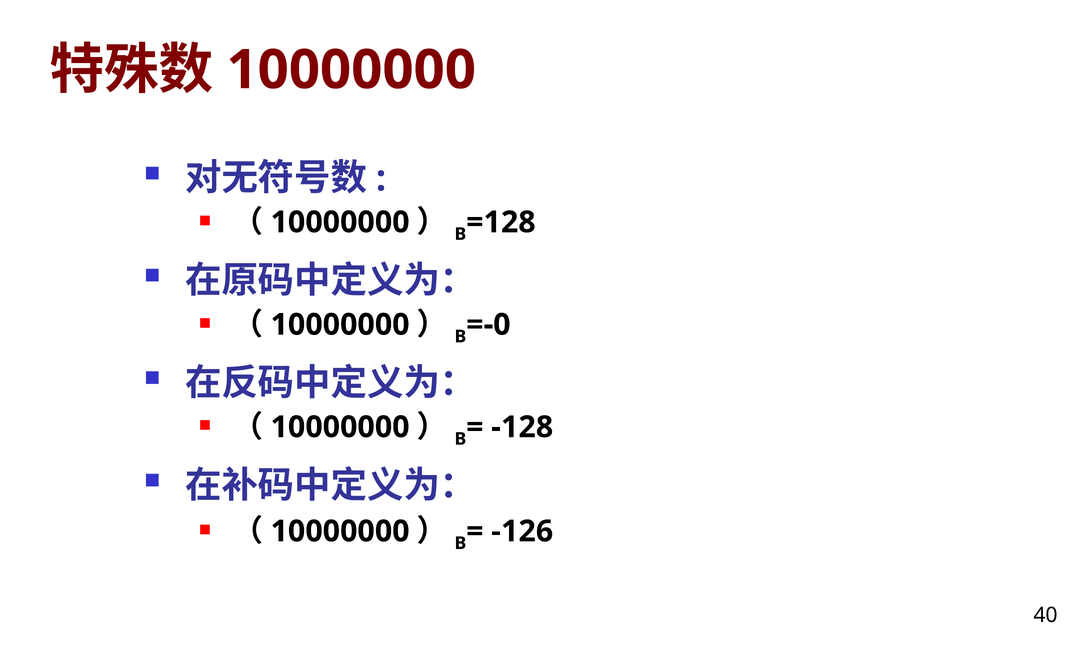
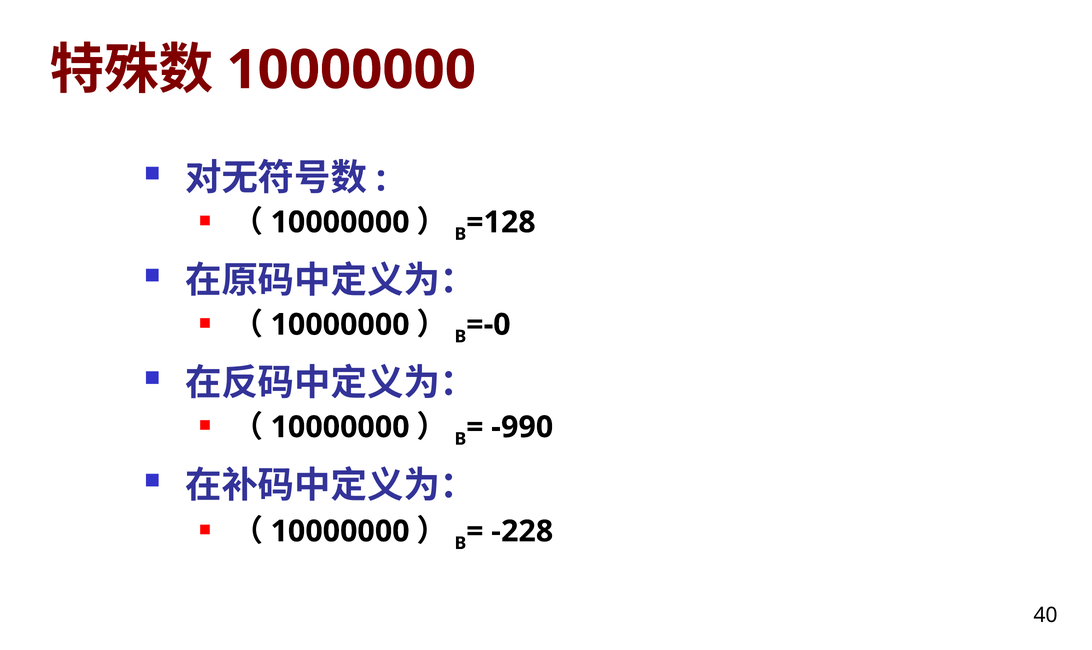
-128: -128 -> -990
-126: -126 -> -228
